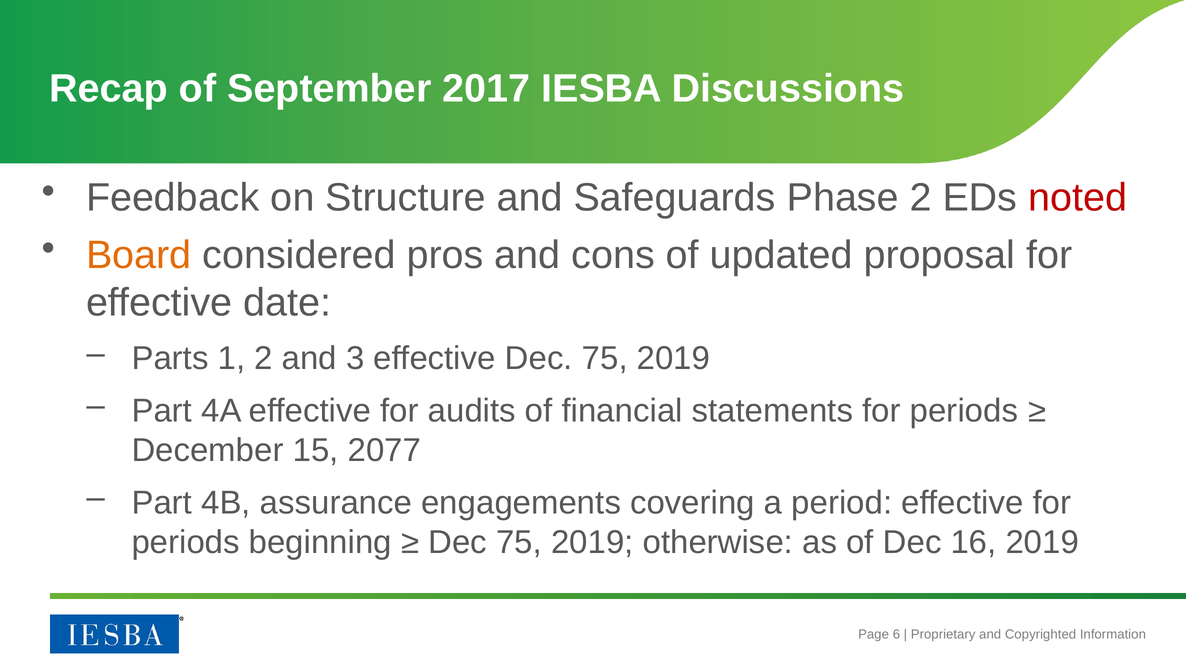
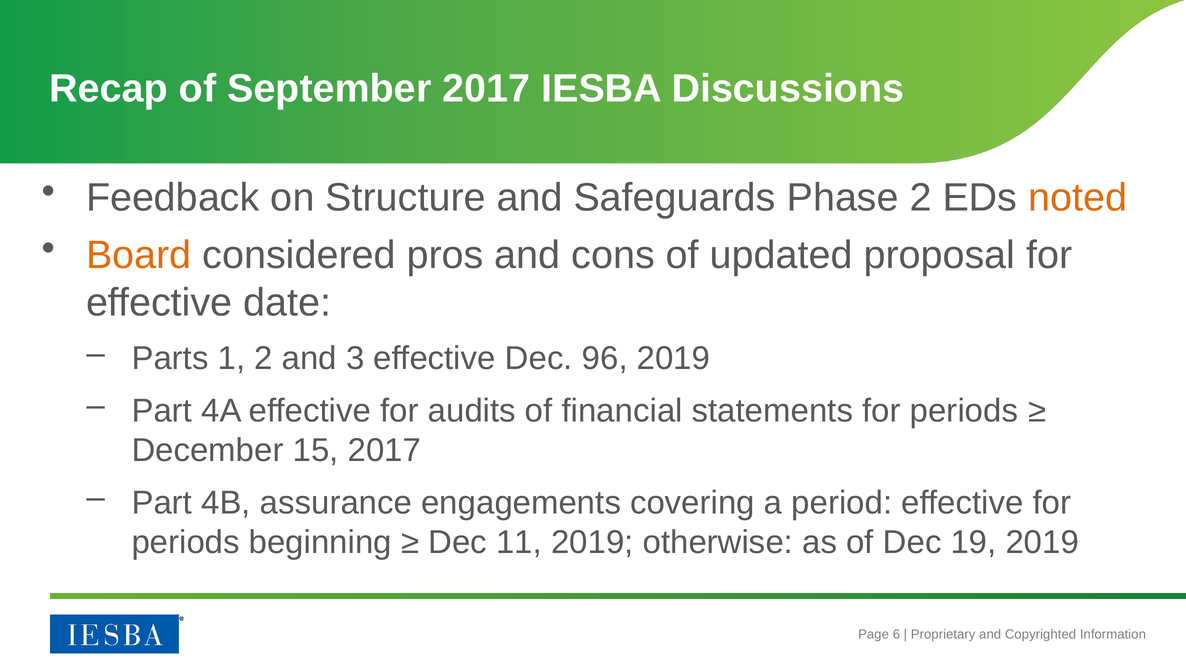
noted colour: red -> orange
effective Dec 75: 75 -> 96
15 2077: 2077 -> 2017
75 at (519, 542): 75 -> 11
16: 16 -> 19
